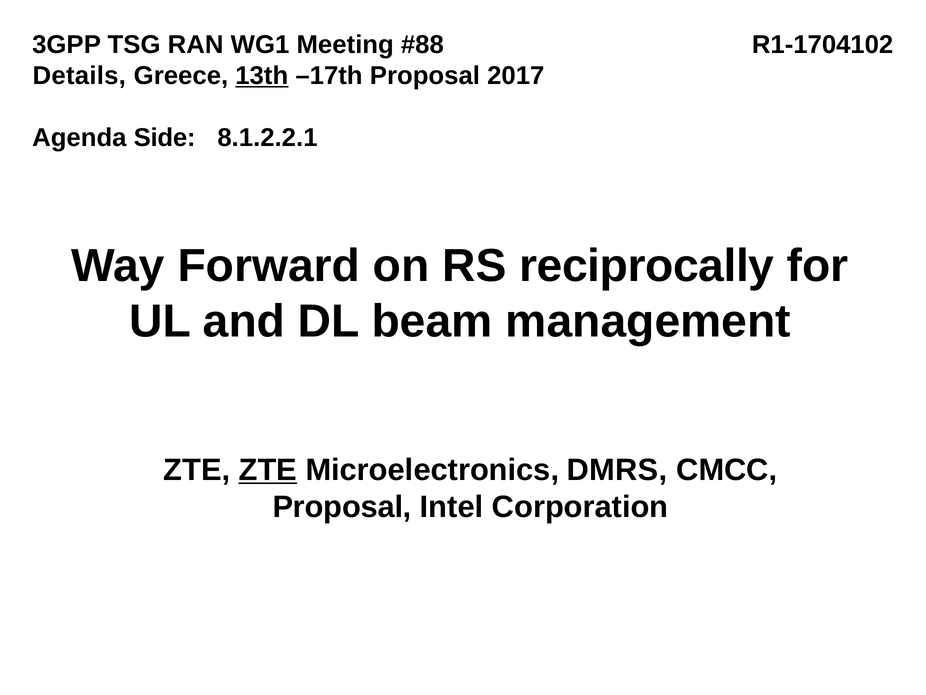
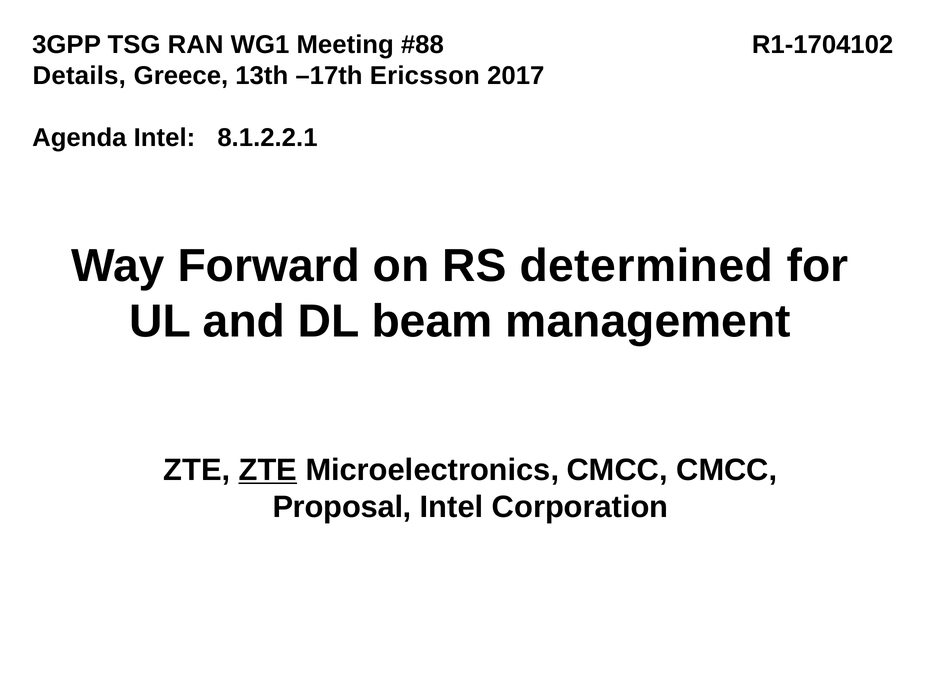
13th underline: present -> none
–17th Proposal: Proposal -> Ericsson
Agenda Side: Side -> Intel
reciprocally: reciprocally -> determined
Microelectronics DMRS: DMRS -> CMCC
